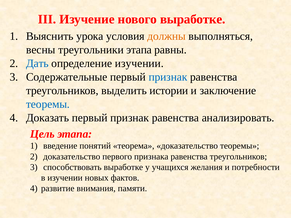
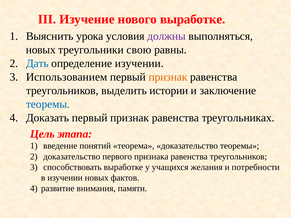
должны colour: orange -> purple
весны at (41, 50): весны -> новых
треугольники этапа: этапа -> свою
Содержательные: Содержательные -> Использованием
признак at (168, 77) colour: blue -> orange
анализировать: анализировать -> треугольниках
